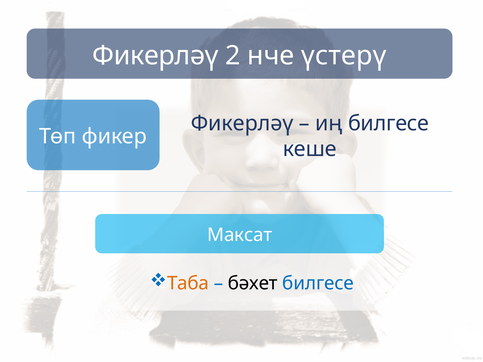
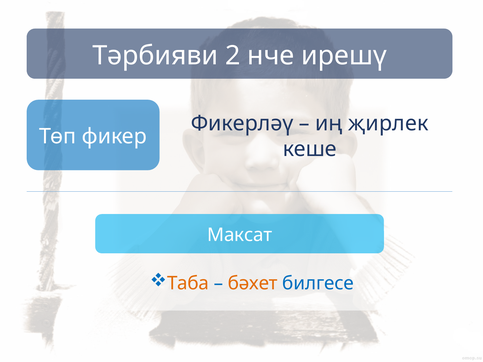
Фикерләү at (155, 56): Фикерләү -> Тәрбияви
үстерү: үстерү -> ирешү
иң билгесе: билгесе -> җирлек
бәхет colour: black -> orange
